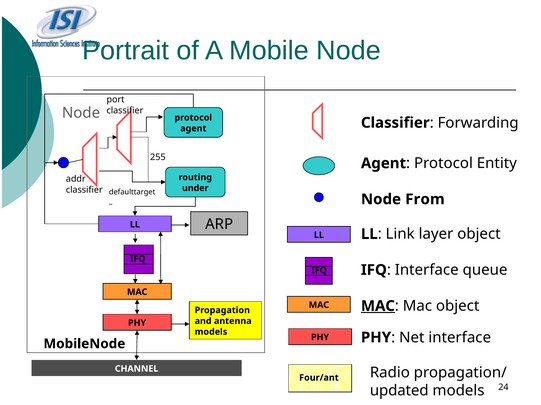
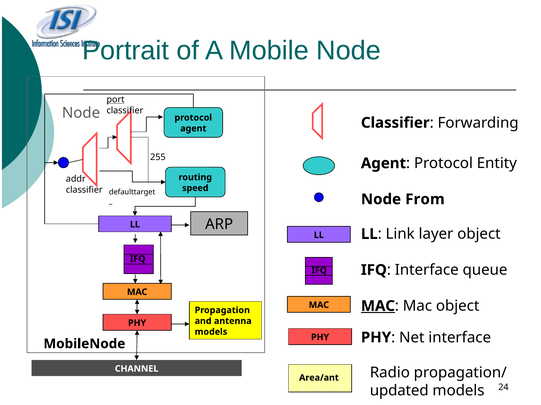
port underline: none -> present
under: under -> speed
Four/ant: Four/ant -> Area/ant
